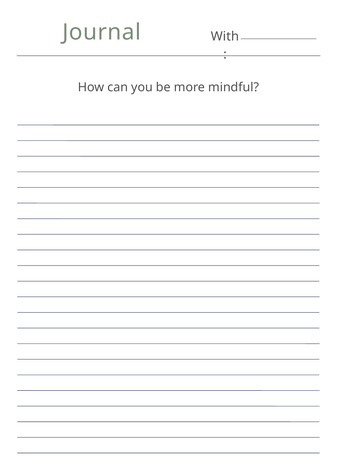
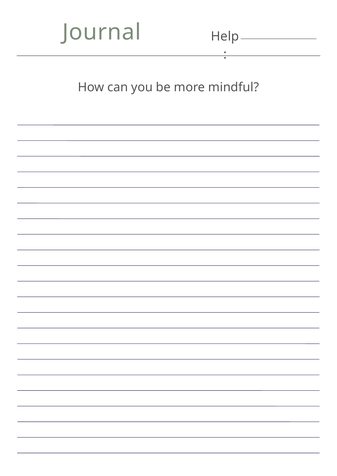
With: With -> Help
